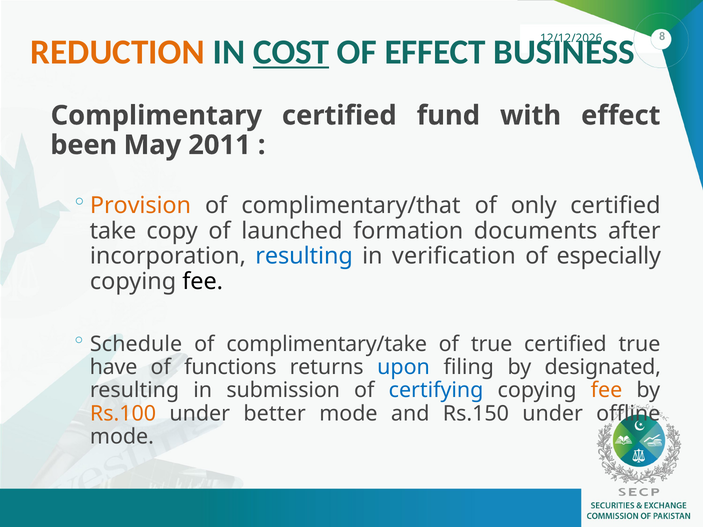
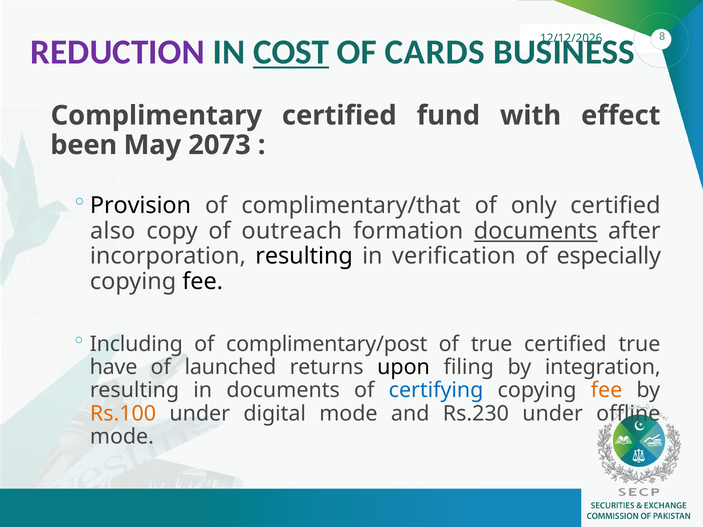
REDUCTION colour: orange -> purple
OF EFFECT: EFFECT -> CARDS
2011: 2011 -> 2073
Provision colour: orange -> black
take: take -> also
launched: launched -> outreach
documents at (536, 231) underline: none -> present
resulting at (304, 256) colour: blue -> black
Schedule: Schedule -> Including
complimentary/take: complimentary/take -> complimentary/post
functions: functions -> launched
upon colour: blue -> black
designated: designated -> integration
in submission: submission -> documents
better: better -> digital
Rs.150: Rs.150 -> Rs.230
